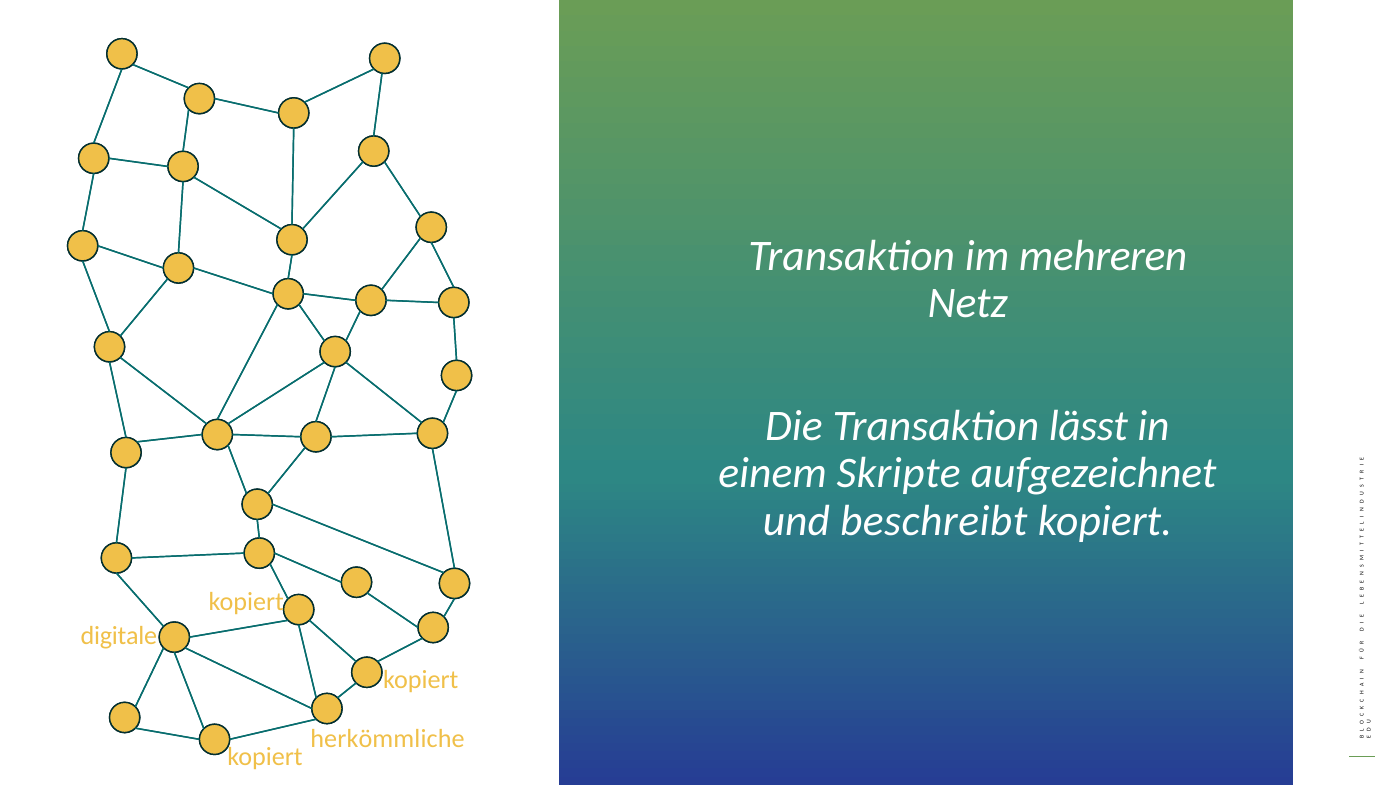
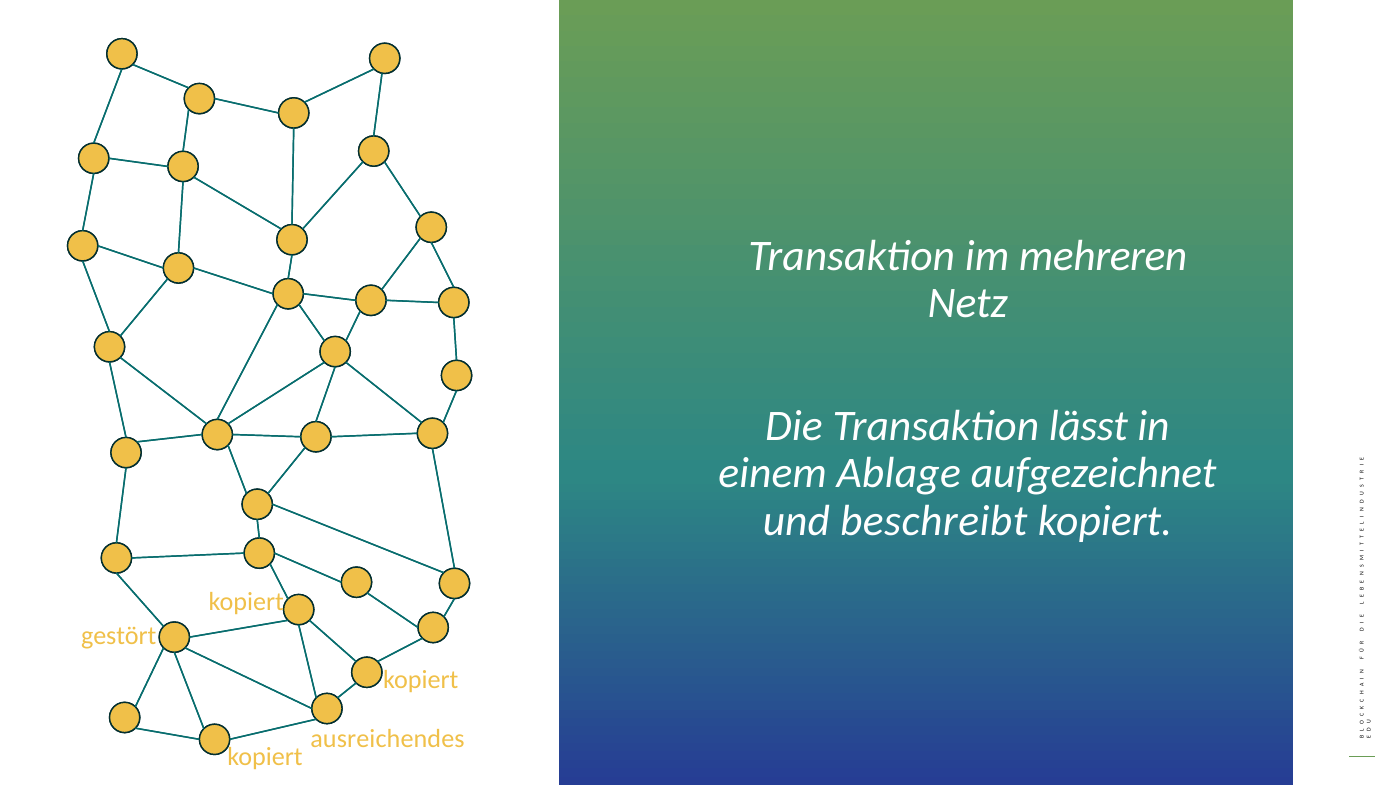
Skripte: Skripte -> Ablage
digitale: digitale -> gestört
herkömmliche: herkömmliche -> ausreichendes
